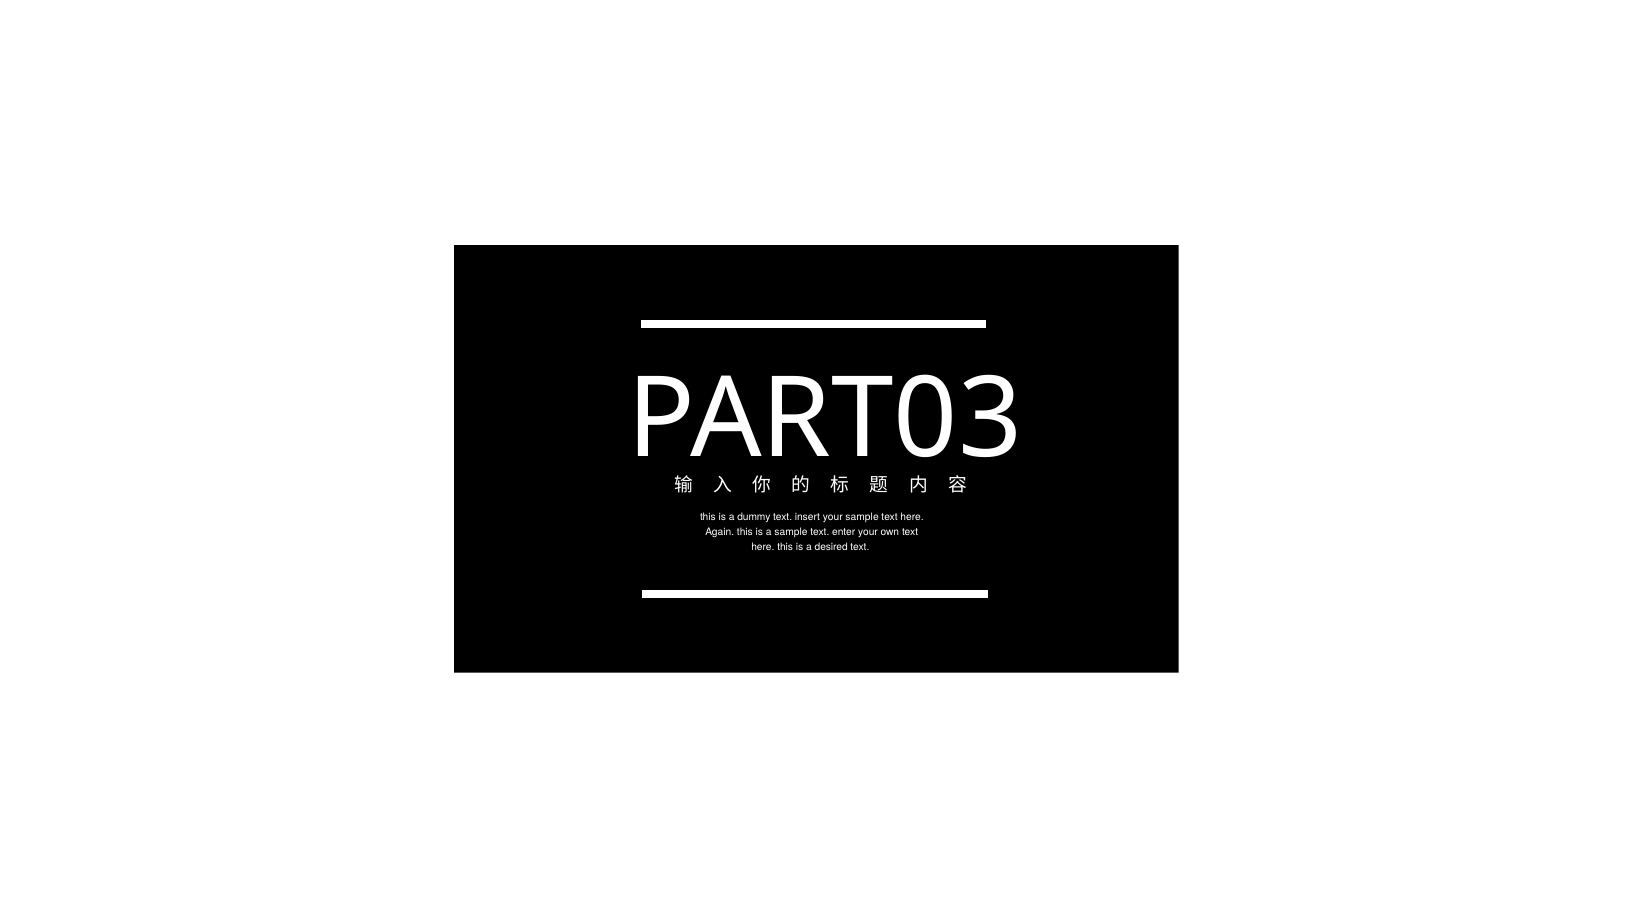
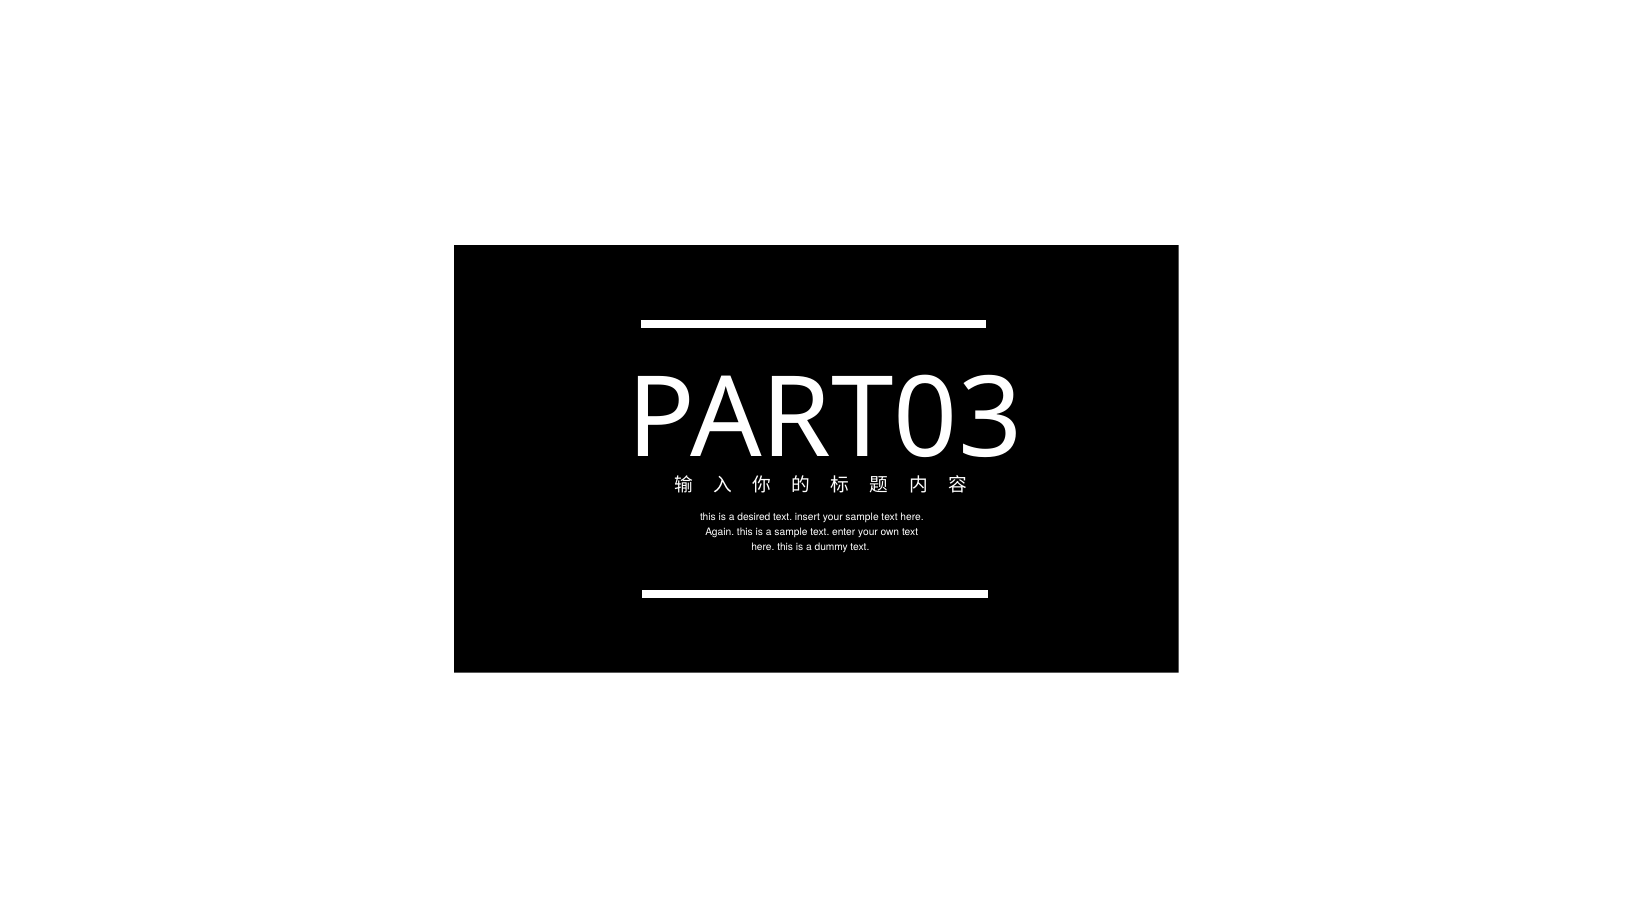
dummy: dummy -> desired
desired: desired -> dummy
